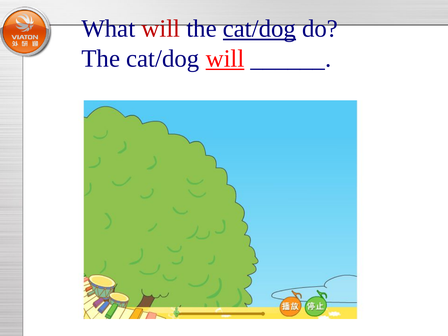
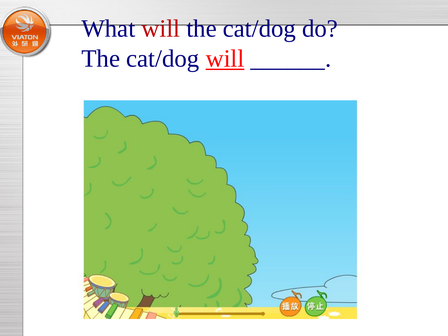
cat/dog at (259, 29) underline: present -> none
